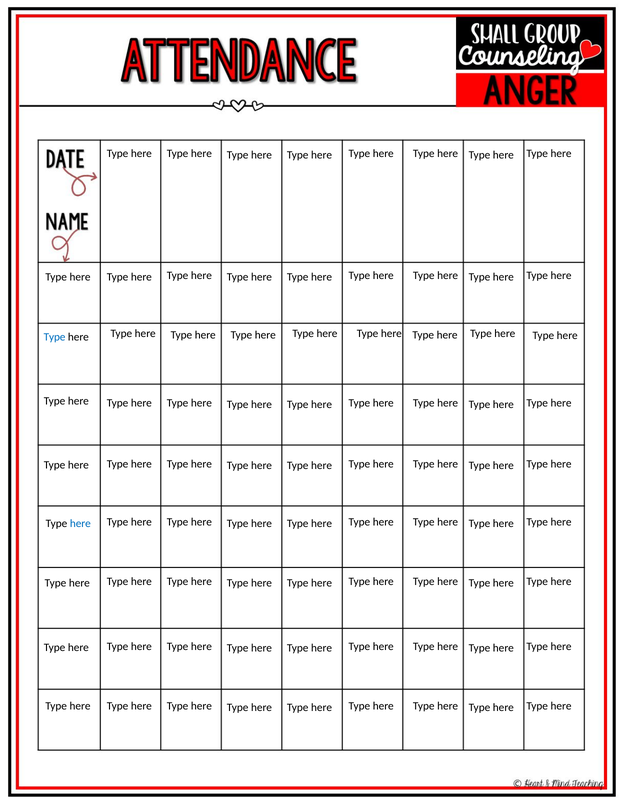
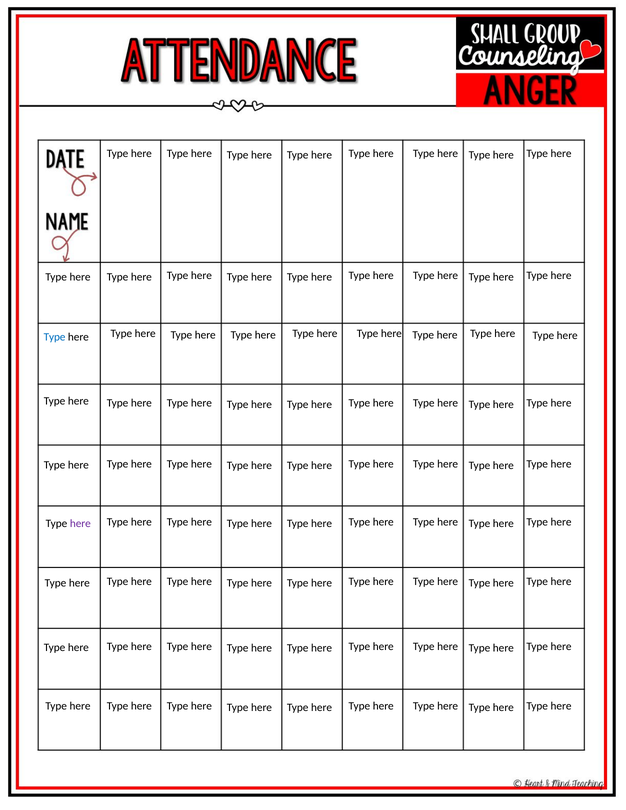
here at (80, 524) colour: blue -> purple
